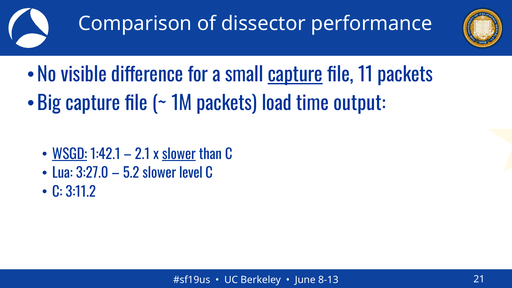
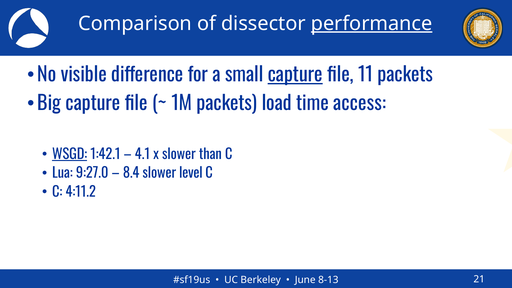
performance underline: none -> present
output: output -> access
2.1: 2.1 -> 4.1
slower at (179, 154) underline: present -> none
3:27.0: 3:27.0 -> 9:27.0
5.2: 5.2 -> 8.4
3:11.2: 3:11.2 -> 4:11.2
